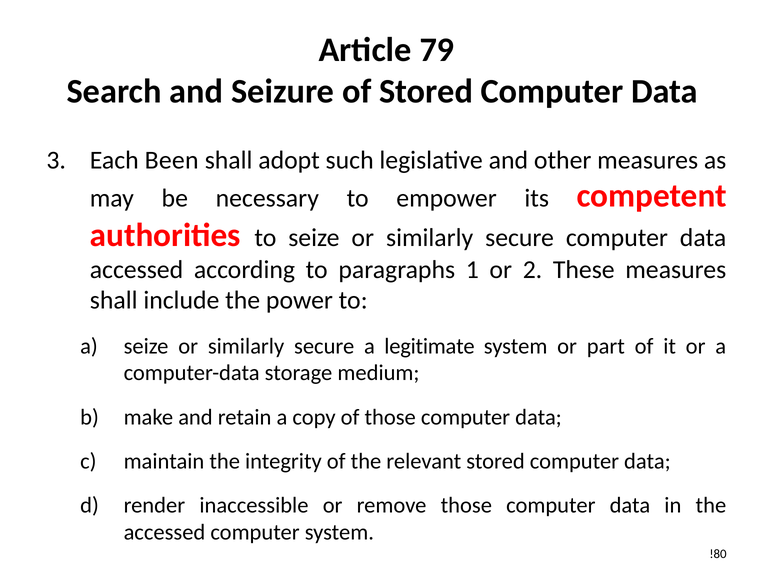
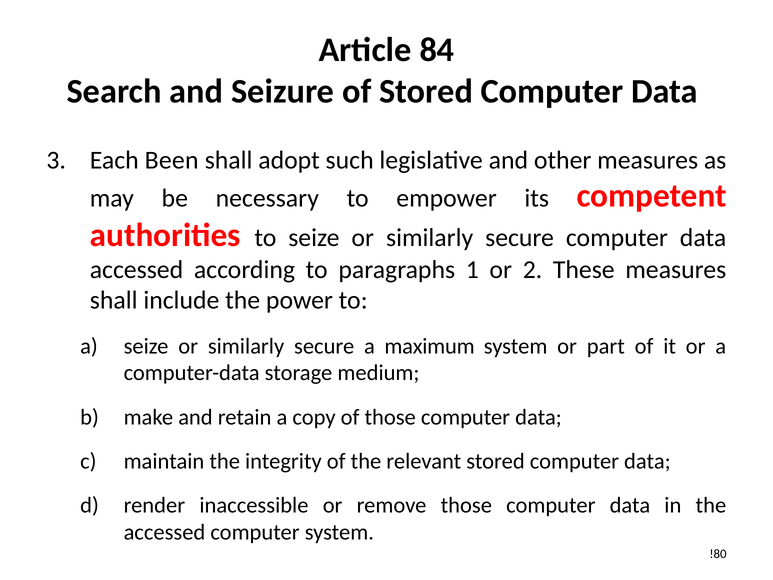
79: 79 -> 84
legitimate: legitimate -> maximum
